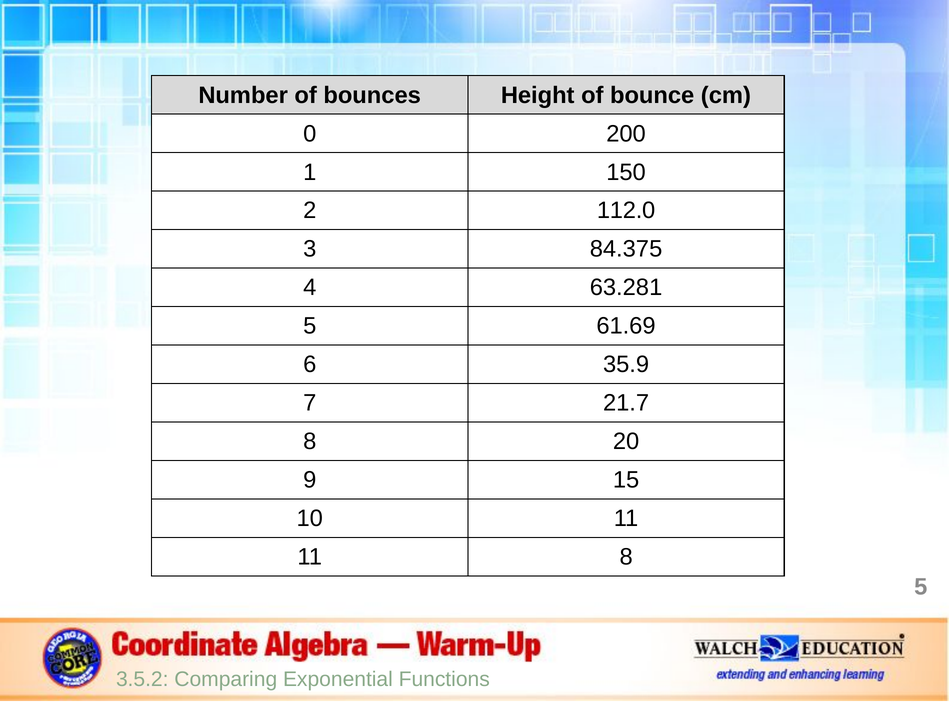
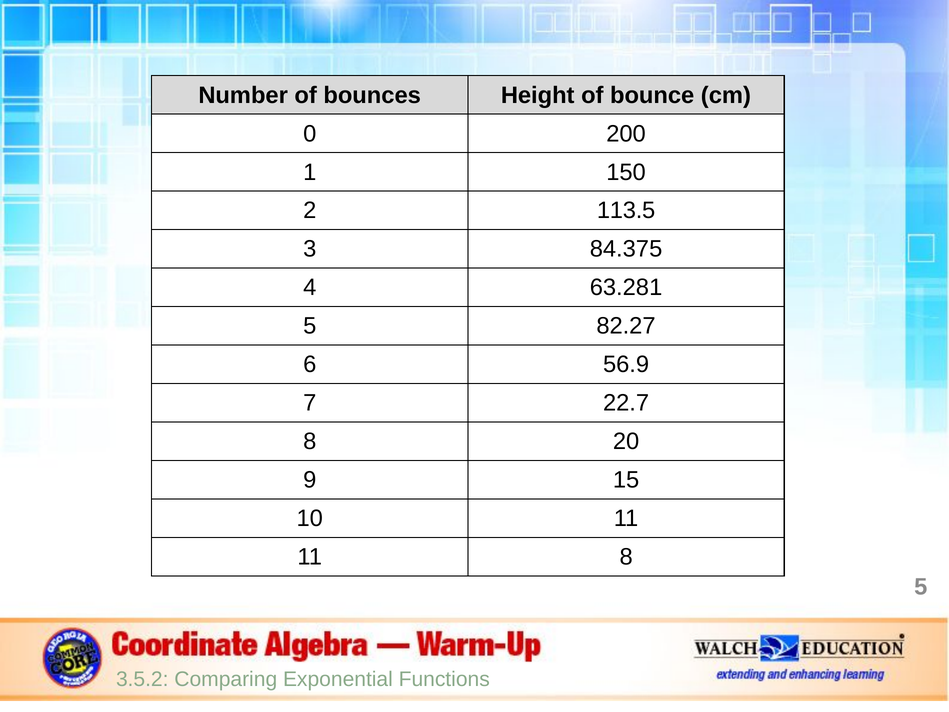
112.0: 112.0 -> 113.5
61.69: 61.69 -> 82.27
35.9: 35.9 -> 56.9
21.7: 21.7 -> 22.7
